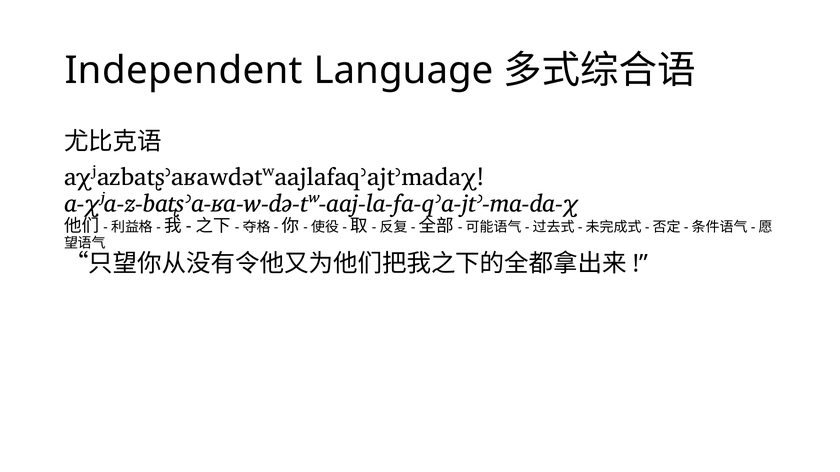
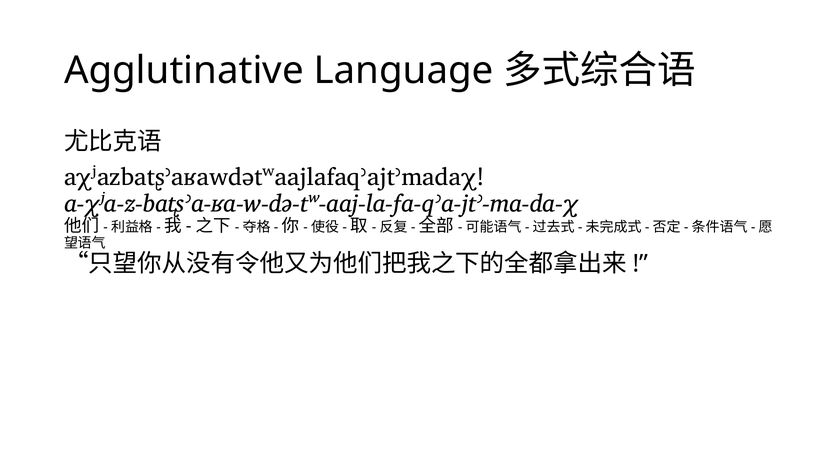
Independent: Independent -> Agglutinative
